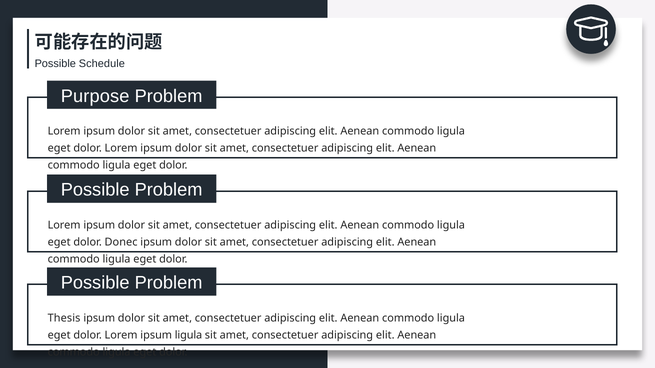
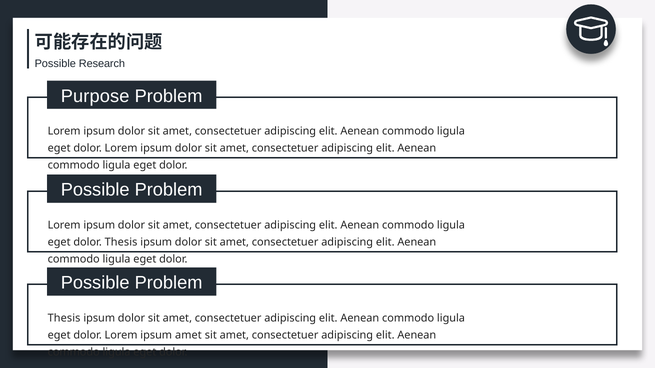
Schedule: Schedule -> Research
dolor Donec: Donec -> Thesis
ipsum ligula: ligula -> amet
